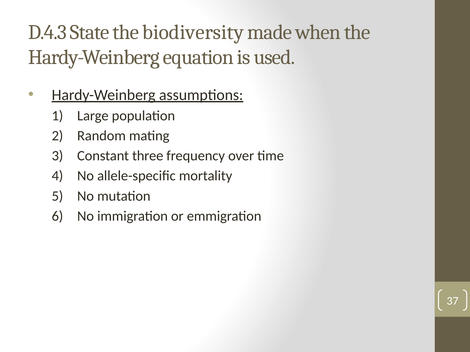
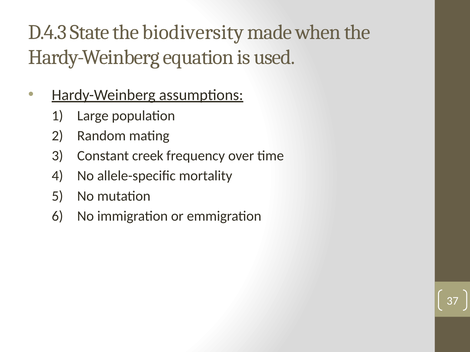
three: three -> creek
